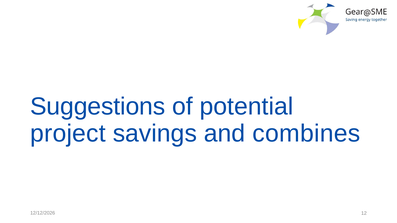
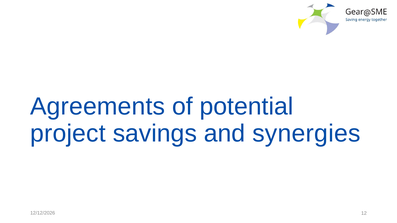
Suggestions: Suggestions -> Agreements
combines: combines -> synergies
